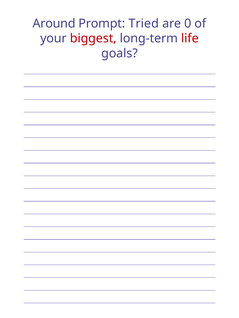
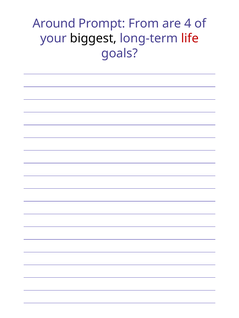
Tried: Tried -> From
0: 0 -> 4
biggest colour: red -> black
